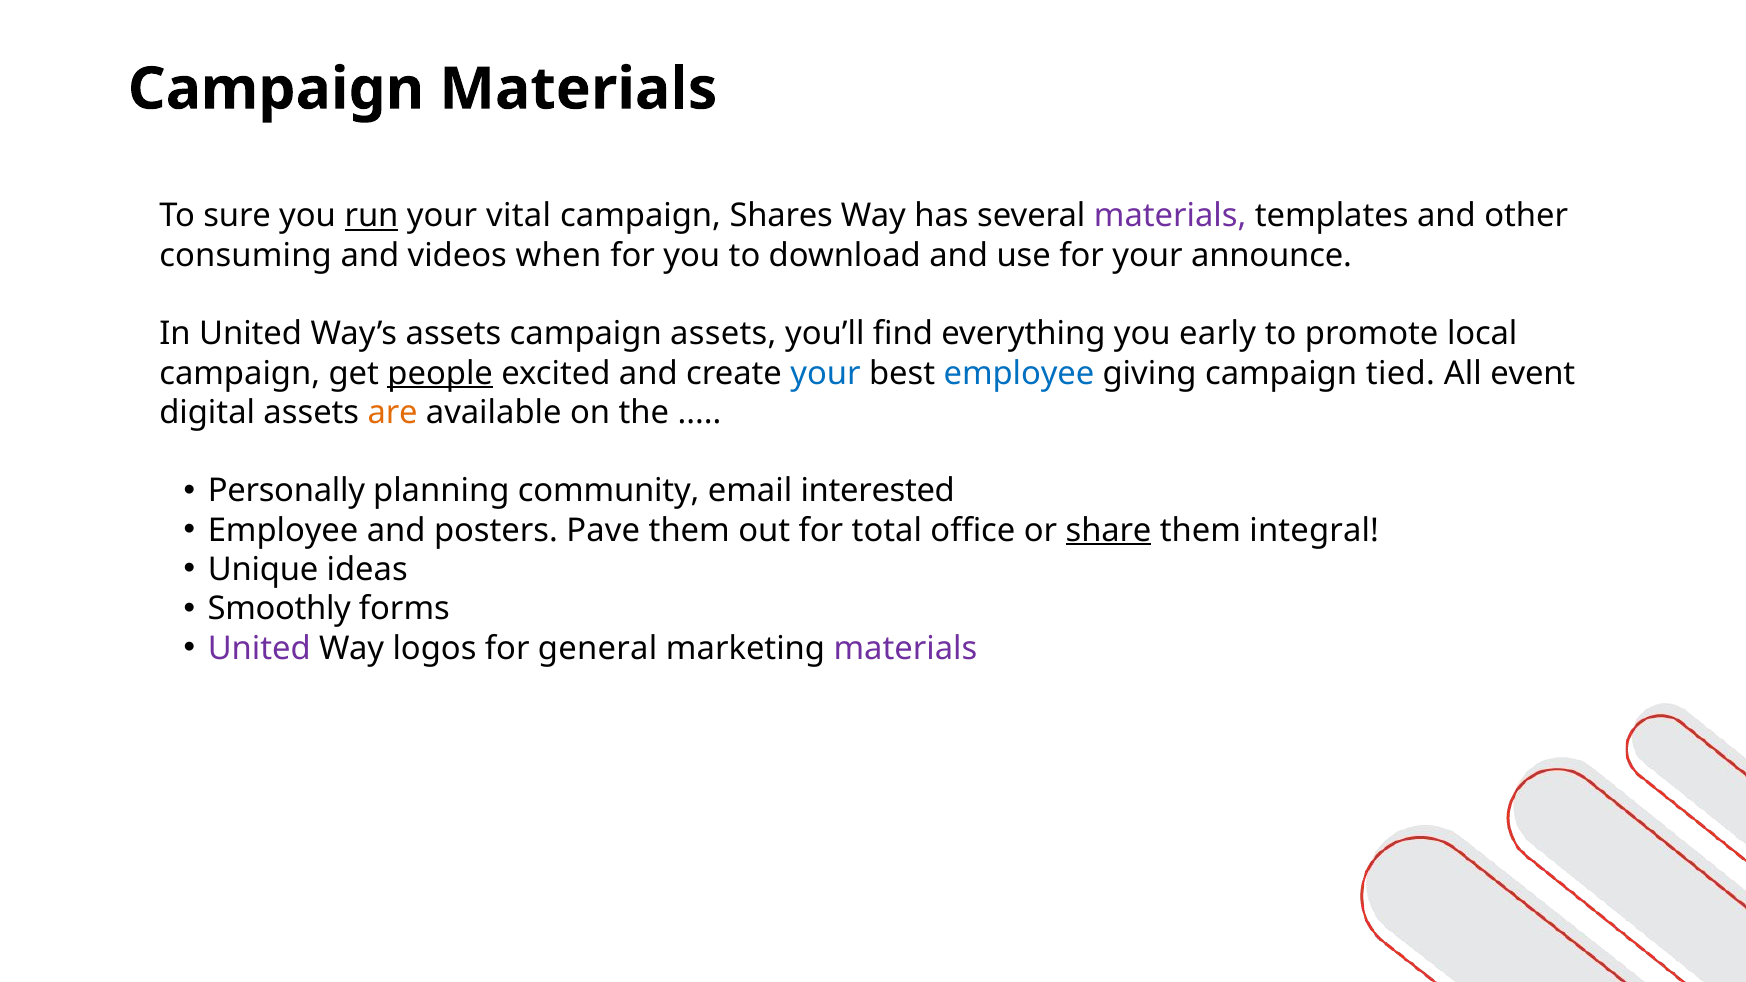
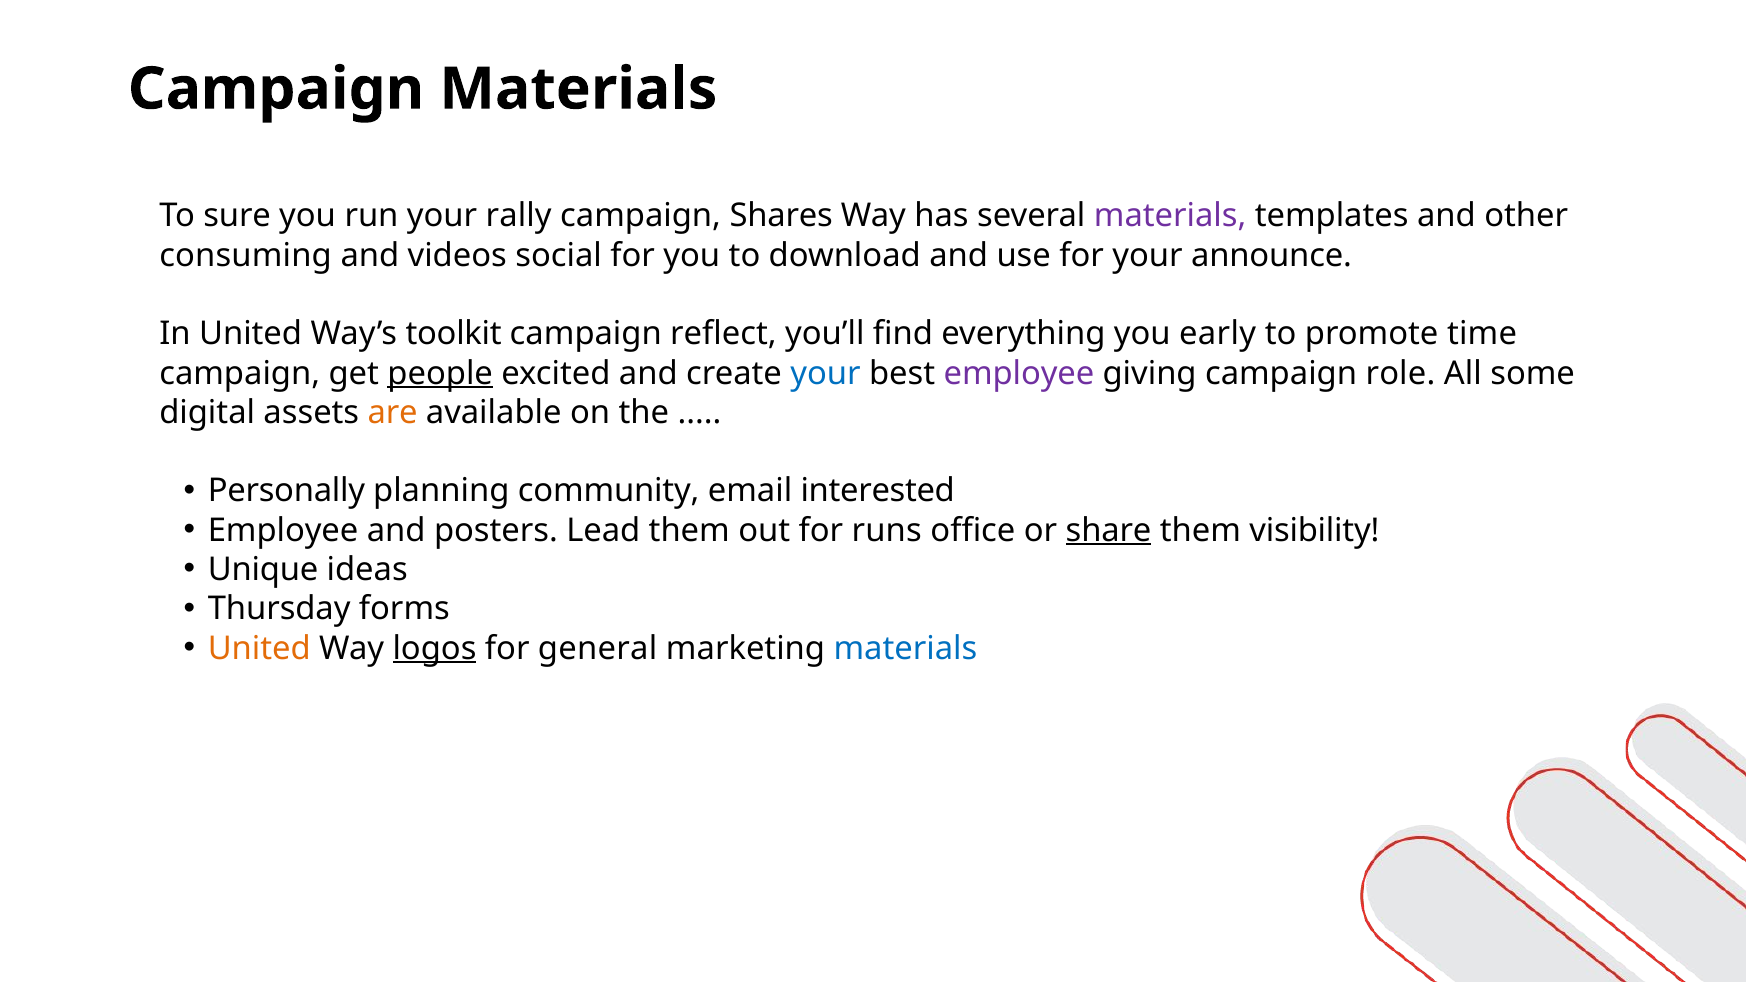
run underline: present -> none
vital: vital -> rally
when: when -> social
Way’s assets: assets -> toolkit
campaign assets: assets -> reflect
local: local -> time
employee at (1019, 373) colour: blue -> purple
tied: tied -> role
event: event -> some
Pave: Pave -> Lead
total: total -> runs
integral: integral -> visibility
Smoothly: Smoothly -> Thursday
United at (259, 648) colour: purple -> orange
logos underline: none -> present
materials at (905, 648) colour: purple -> blue
